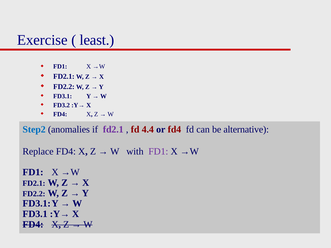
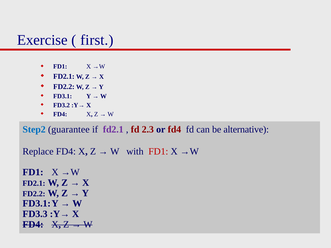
least: least -> first
anomalies: anomalies -> guarantee
4.4: 4.4 -> 2.3
FD1 at (158, 152) colour: purple -> red
FD3.1 at (35, 214): FD3.1 -> FD3.3
